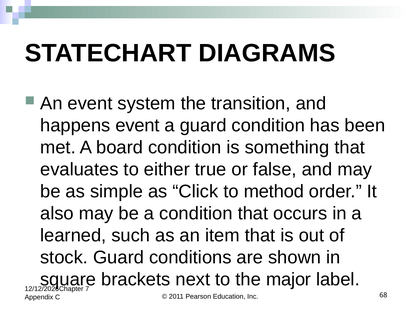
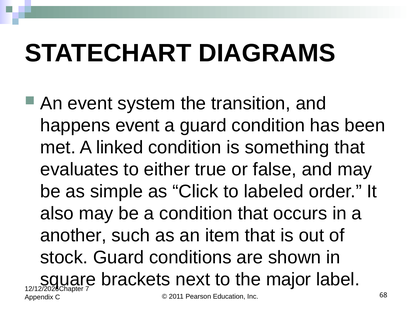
board: board -> linked
method: method -> labeled
learned: learned -> another
